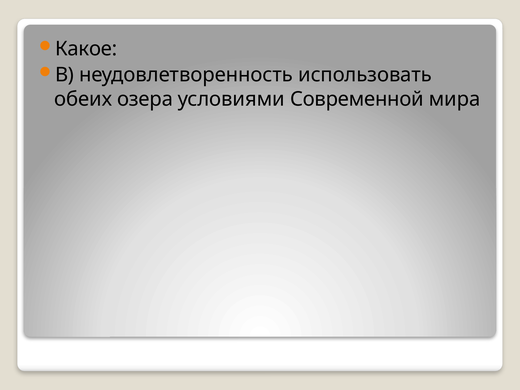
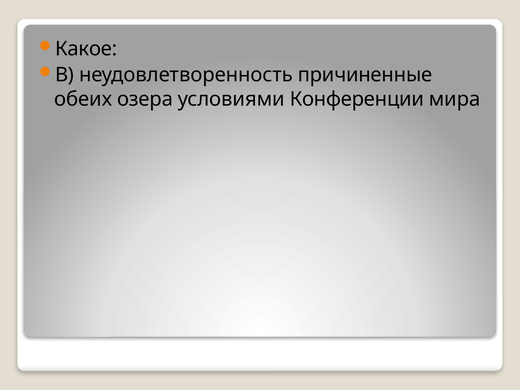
использовать: использовать -> причиненные
Современной: Современной -> Конференции
